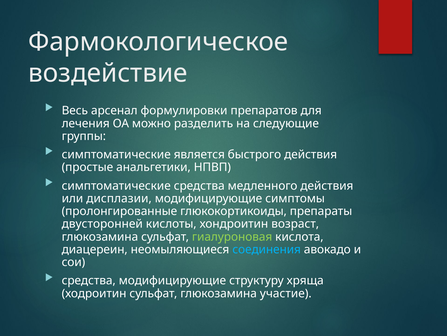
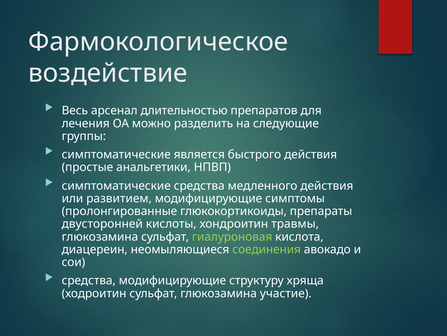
формулировки: формулировки -> длительностью
дисплазии: дисплазии -> развитием
возраст: возраст -> травмы
соединения colour: light blue -> light green
